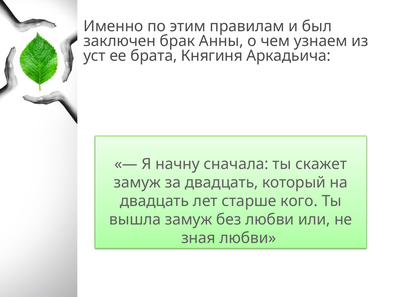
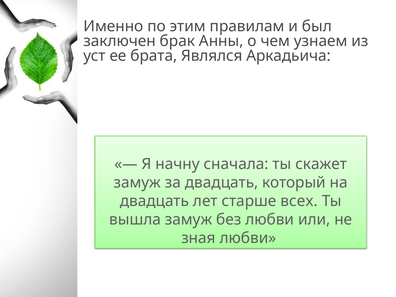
Княгиня: Княгиня -> Являлся
кого: кого -> всех
